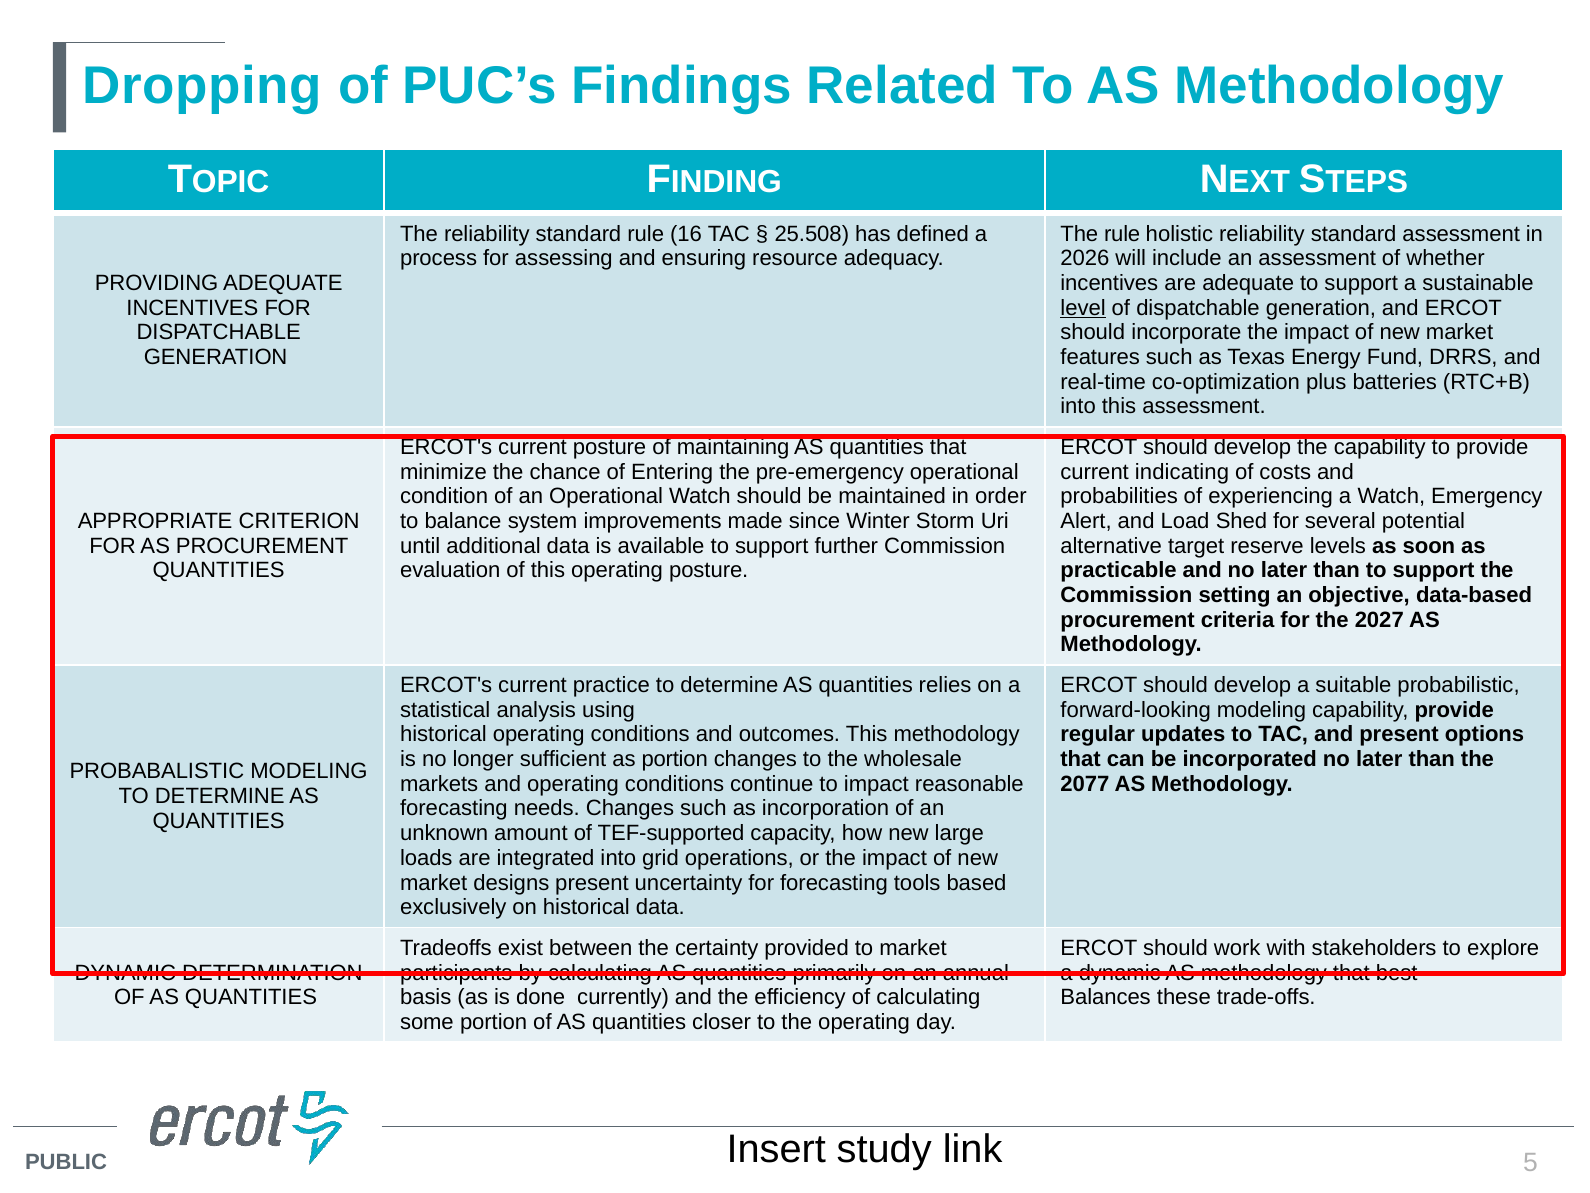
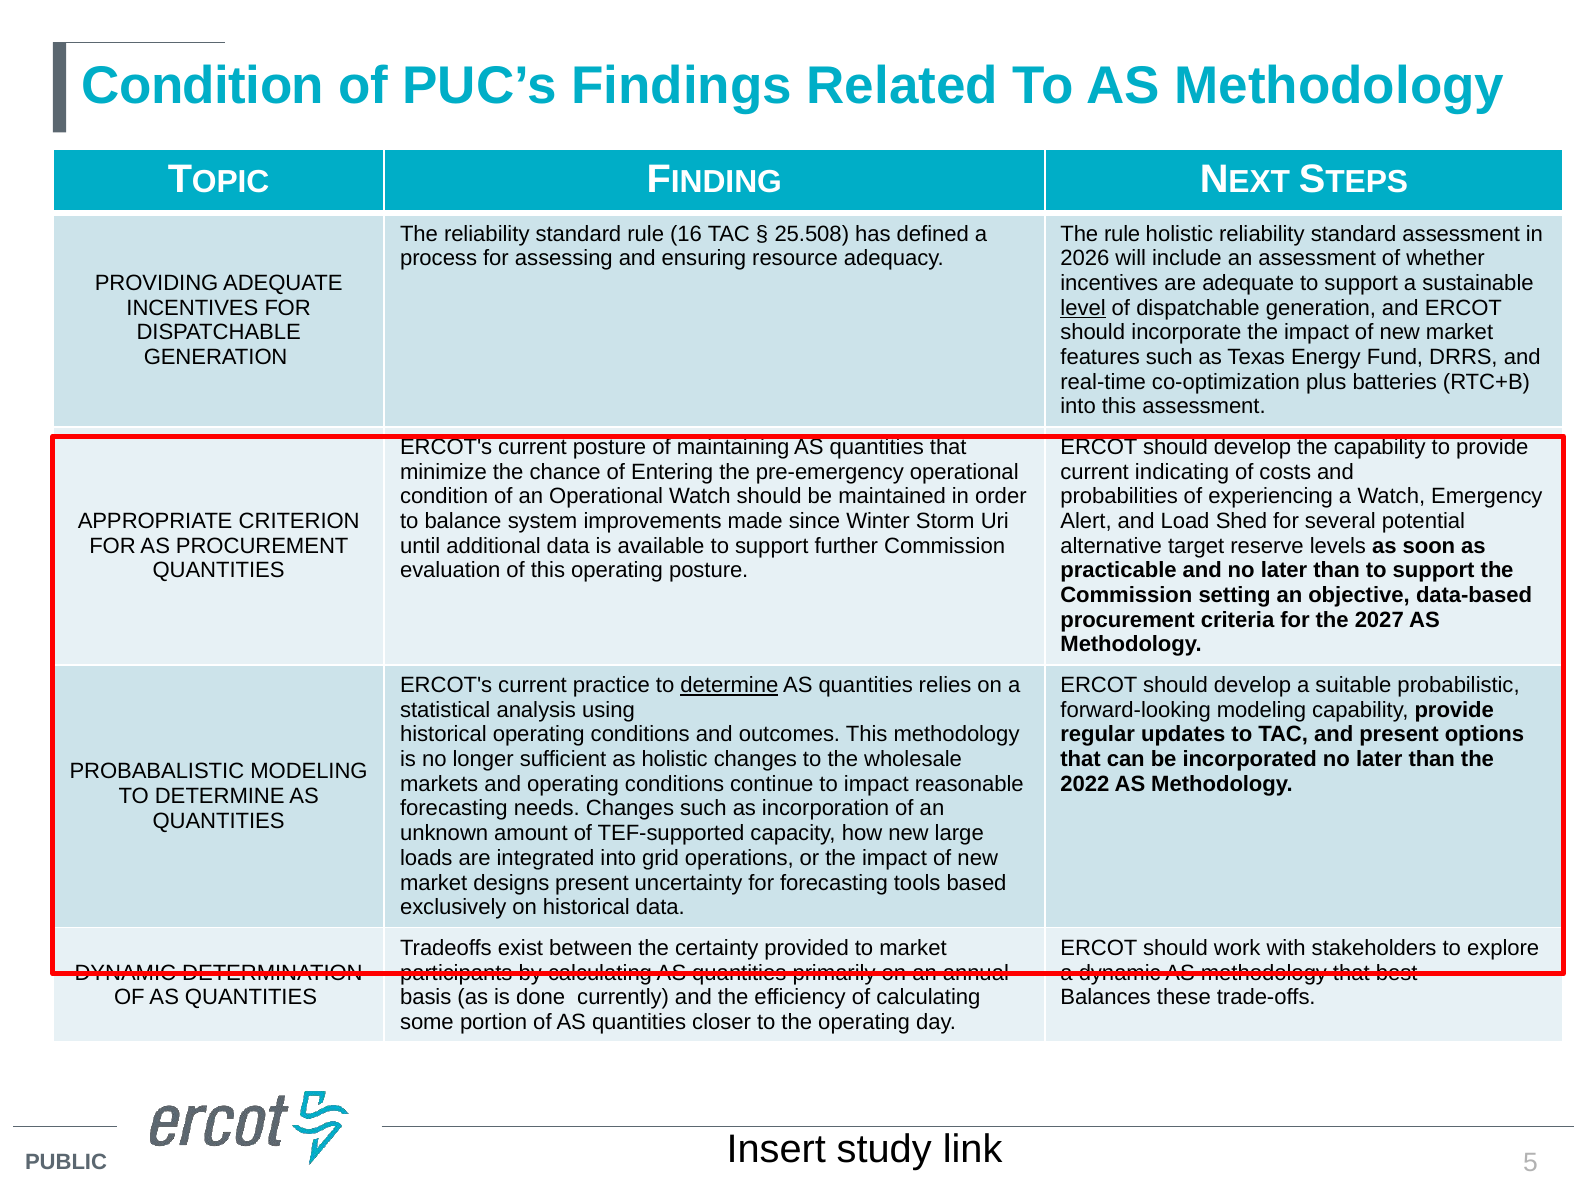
Dropping at (202, 86): Dropping -> Condition
determine at (729, 685) underline: none -> present
as portion: portion -> holistic
2077: 2077 -> 2022
